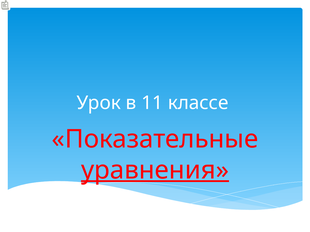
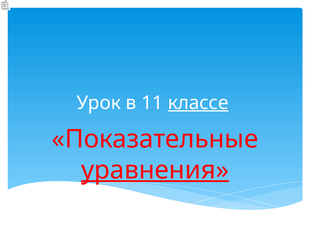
классе underline: none -> present
